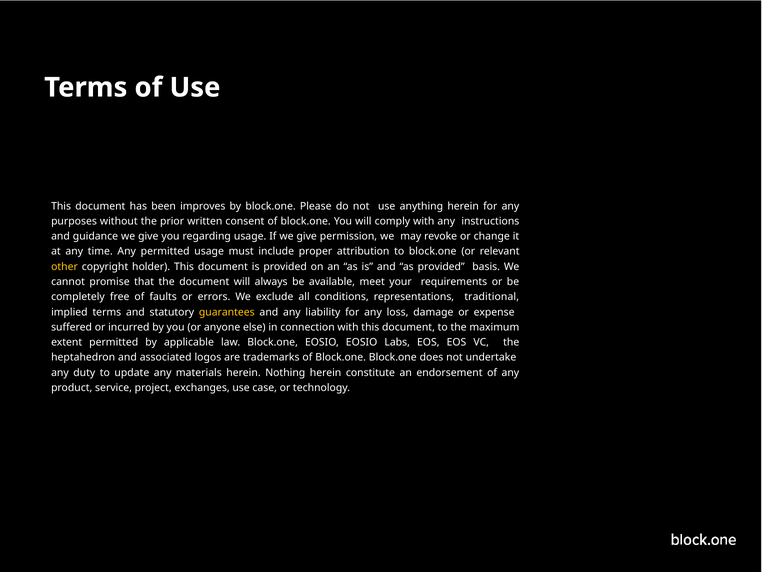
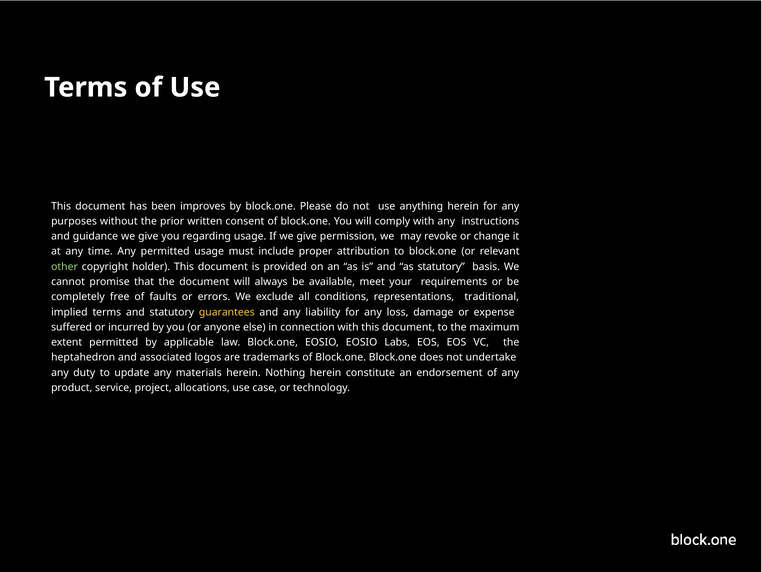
other colour: yellow -> light green
as provided: provided -> statutory
exchanges: exchanges -> allocations
